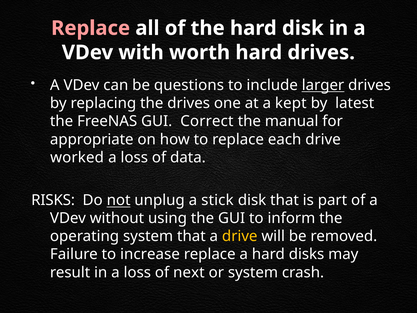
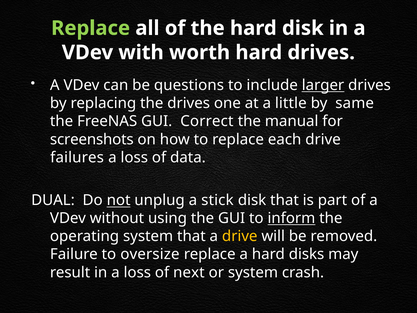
Replace at (91, 28) colour: pink -> light green
kept: kept -> little
latest: latest -> same
appropriate: appropriate -> screenshots
worked: worked -> failures
RISKS: RISKS -> DUAL
inform underline: none -> present
increase: increase -> oversize
